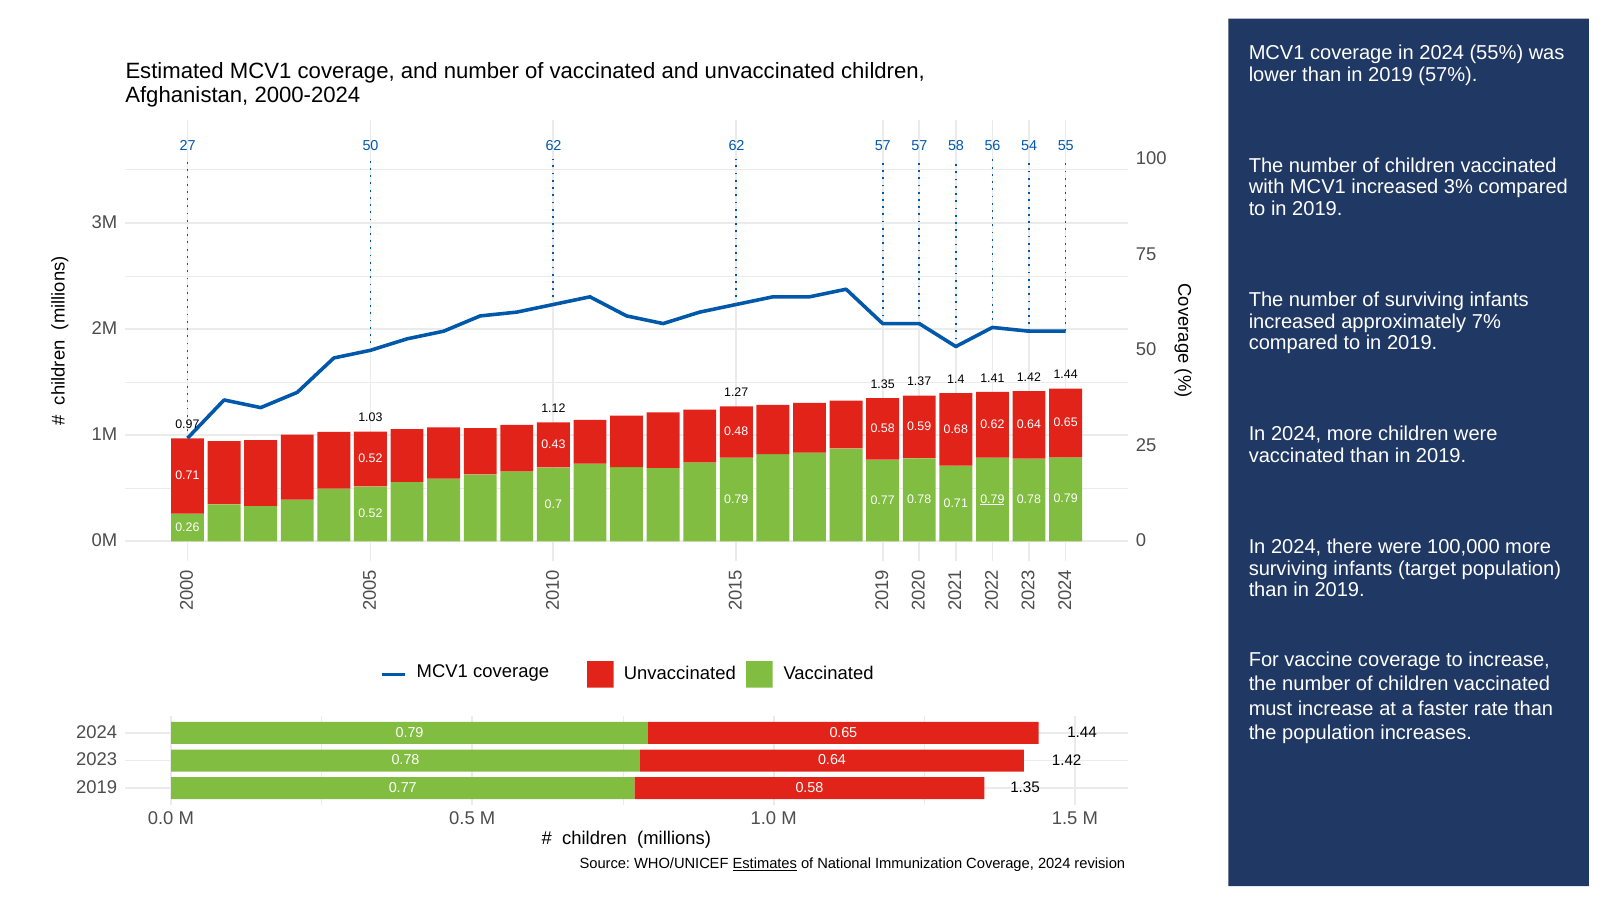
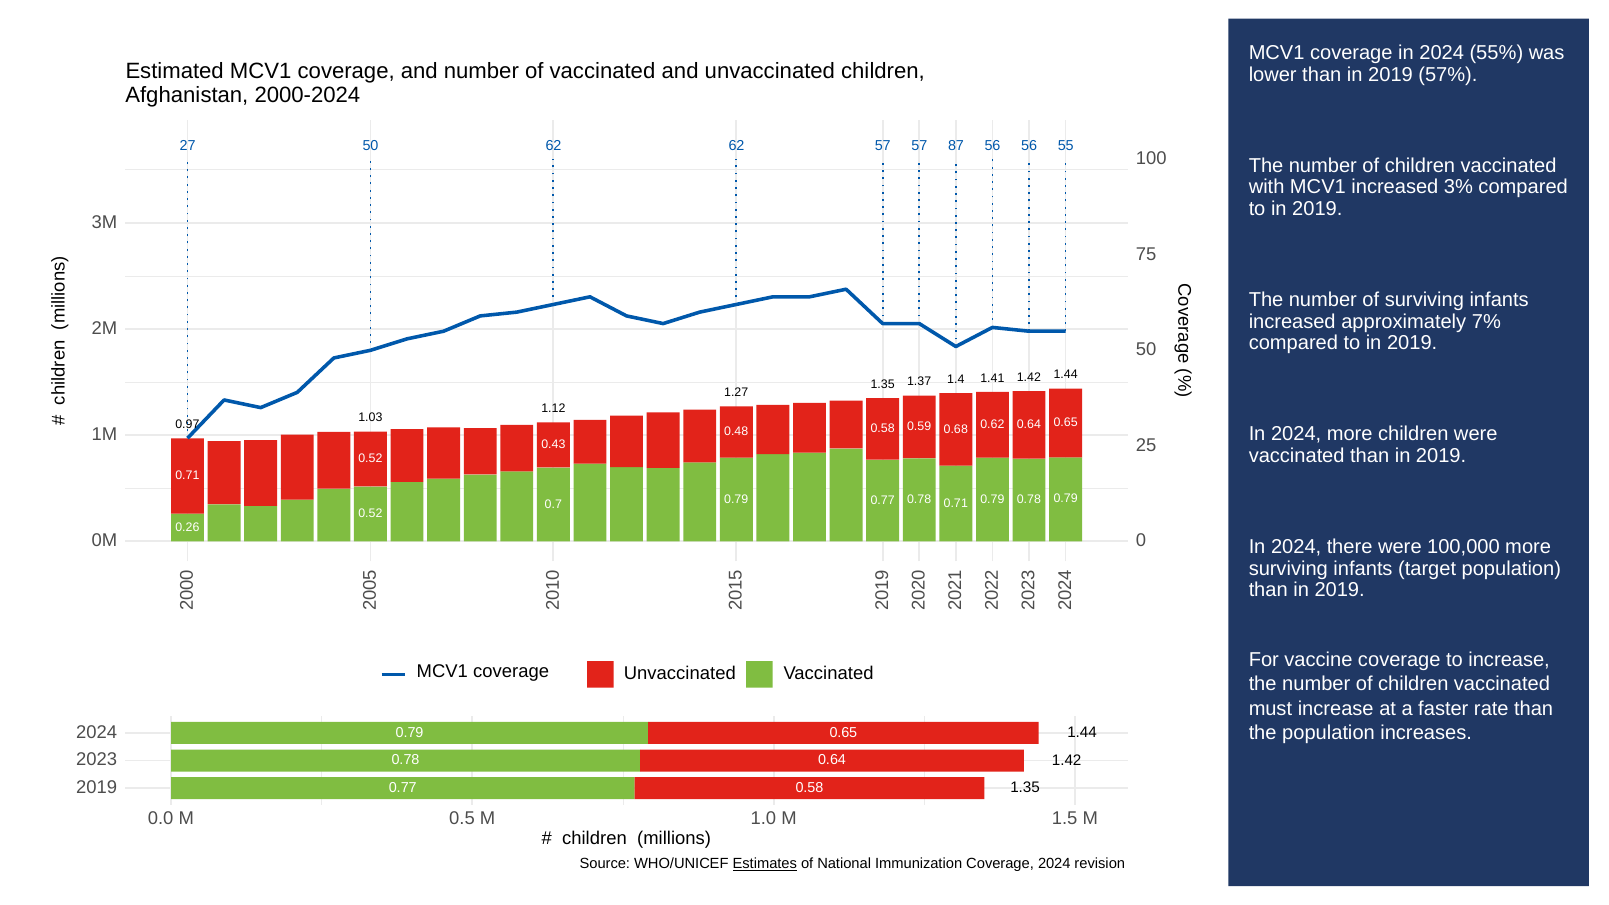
58: 58 -> 87
56 54: 54 -> 56
0.79 at (992, 499) underline: present -> none
